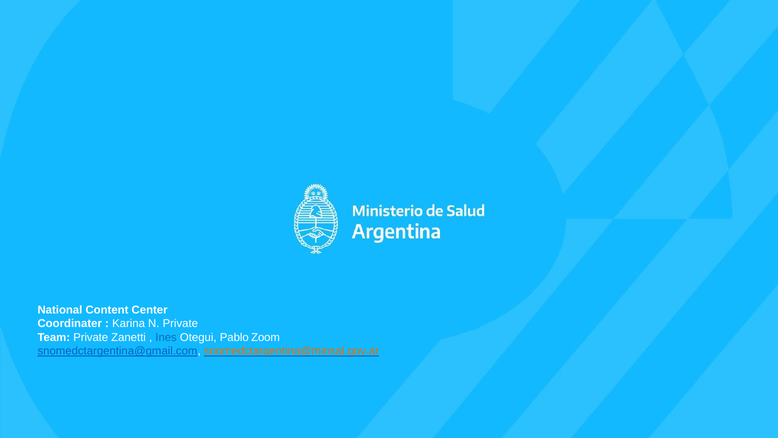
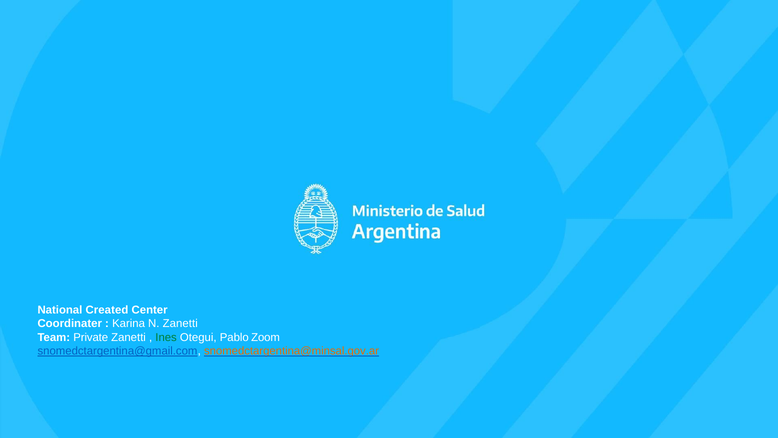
Content: Content -> Created
N Private: Private -> Zanetti
Ines colour: blue -> green
